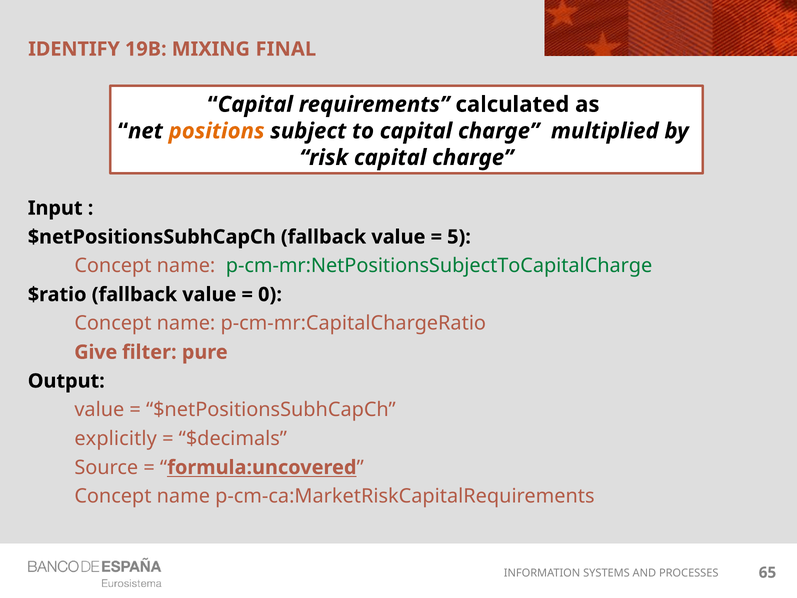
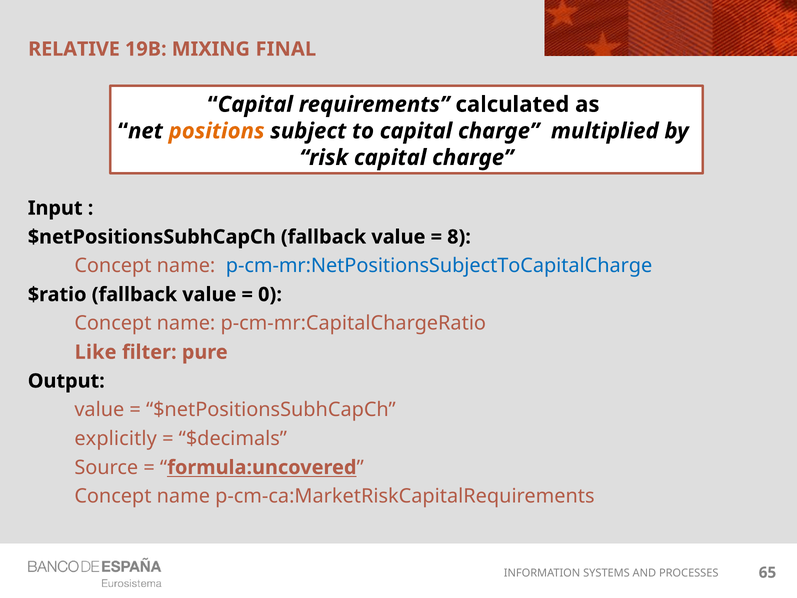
IDENTIFY: IDENTIFY -> RELATIVE
5: 5 -> 8
p-cm-mr:NetPositionsSubjectToCapitalCharge colour: green -> blue
Give: Give -> Like
